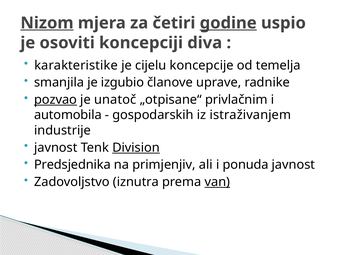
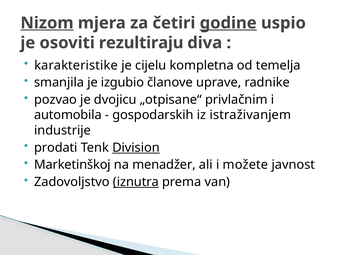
koncepciji: koncepciji -> rezultiraju
koncepcije: koncepcije -> kompletna
pozvao underline: present -> none
unatoč: unatoč -> dvojicu
javnost at (56, 148): javnost -> prodati
Predsjednika: Predsjednika -> Marketinškoj
primjenjiv: primjenjiv -> menadžer
ponuda: ponuda -> možete
iznutra underline: none -> present
van underline: present -> none
